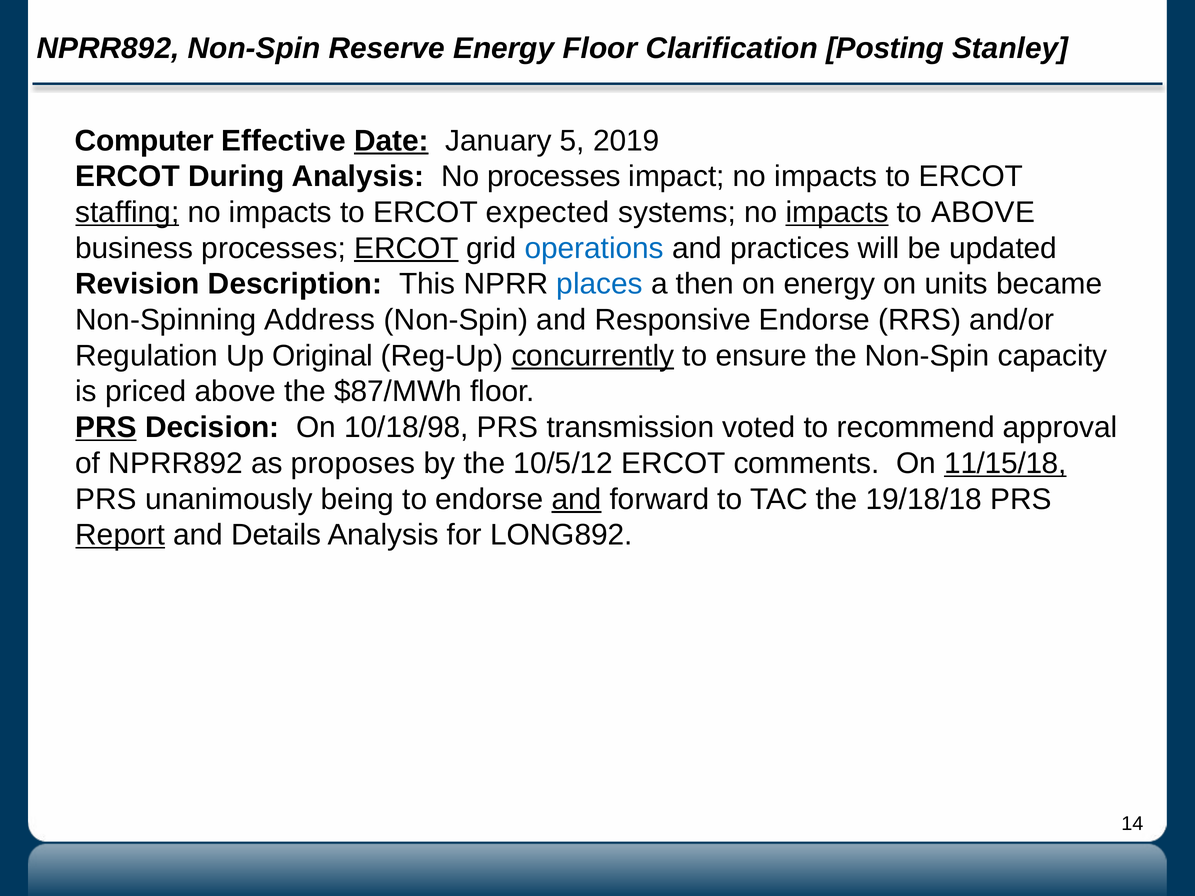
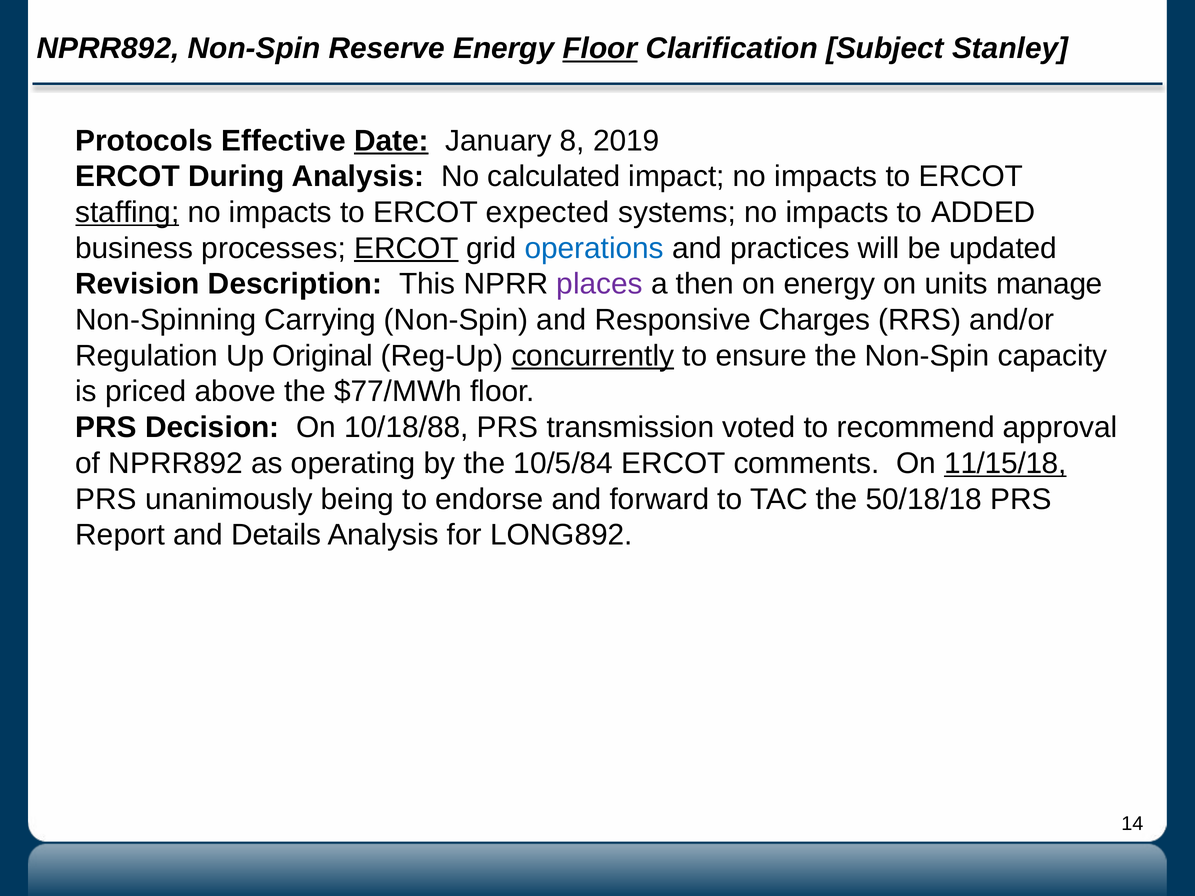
Floor at (600, 49) underline: none -> present
Posting: Posting -> Subject
Computer: Computer -> Protocols
5: 5 -> 8
No processes: processes -> calculated
impacts at (837, 212) underline: present -> none
to ABOVE: ABOVE -> ADDED
places colour: blue -> purple
became: became -> manage
Address: Address -> Carrying
Responsive Endorse: Endorse -> Charges
$87/MWh: $87/MWh -> $77/MWh
PRS at (106, 428) underline: present -> none
10/18/98: 10/18/98 -> 10/18/88
proposes: proposes -> operating
10/5/12: 10/5/12 -> 10/5/84
and at (576, 499) underline: present -> none
19/18/18: 19/18/18 -> 50/18/18
Report underline: present -> none
